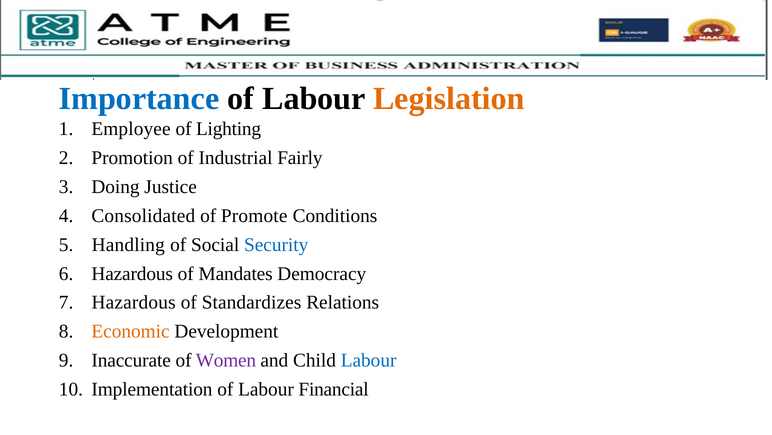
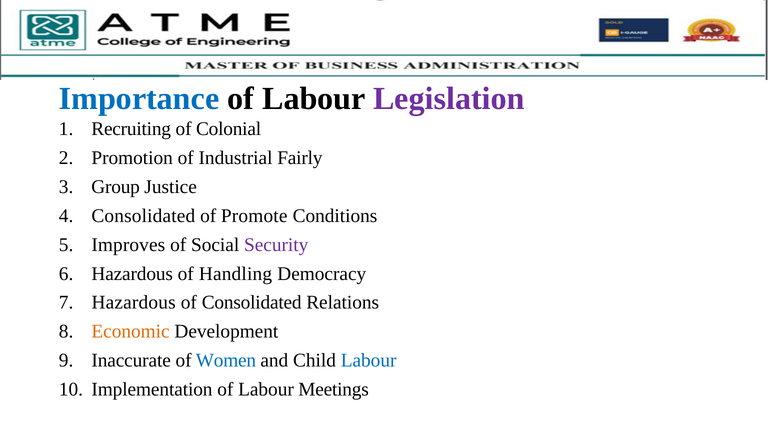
Legislation colour: orange -> purple
Employee: Employee -> Recruiting
Lighting: Lighting -> Colonial
Doing: Doing -> Group
Handling: Handling -> Improves
Security colour: blue -> purple
Mandates: Mandates -> Handling
of Standardizes: Standardizes -> Consolidated
Women colour: purple -> blue
Financial: Financial -> Meetings
